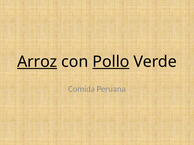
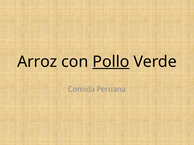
Arroz underline: present -> none
